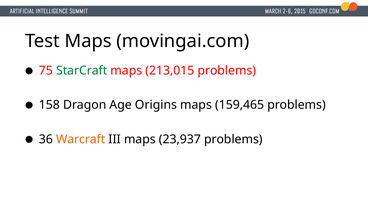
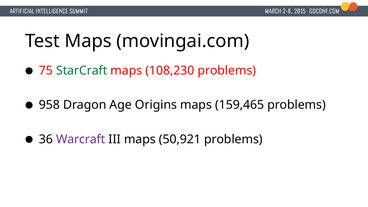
213,015: 213,015 -> 108,230
158: 158 -> 958
Warcraft colour: orange -> purple
23,937: 23,937 -> 50,921
